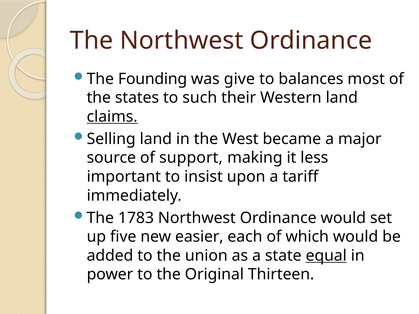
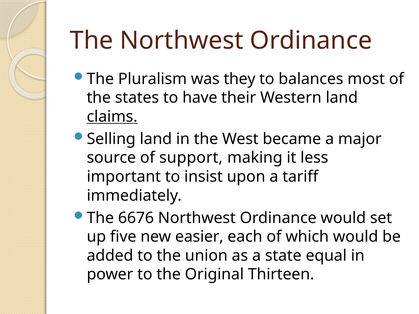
Founding: Founding -> Pluralism
give: give -> they
such: such -> have
1783: 1783 -> 6676
equal underline: present -> none
